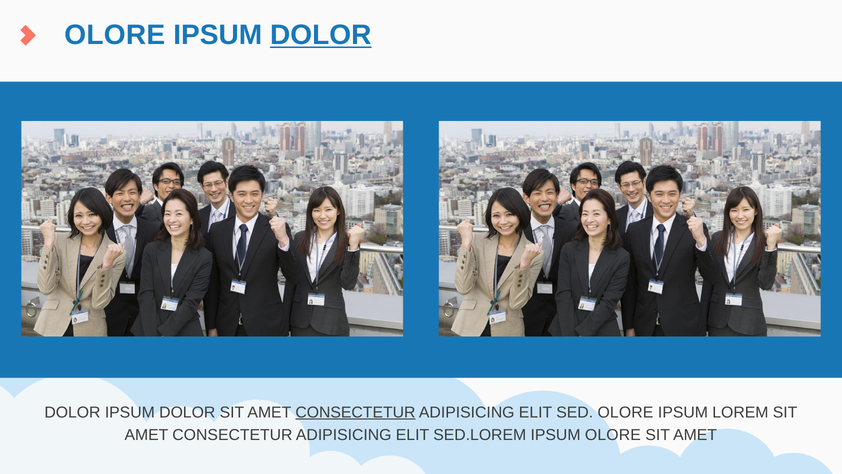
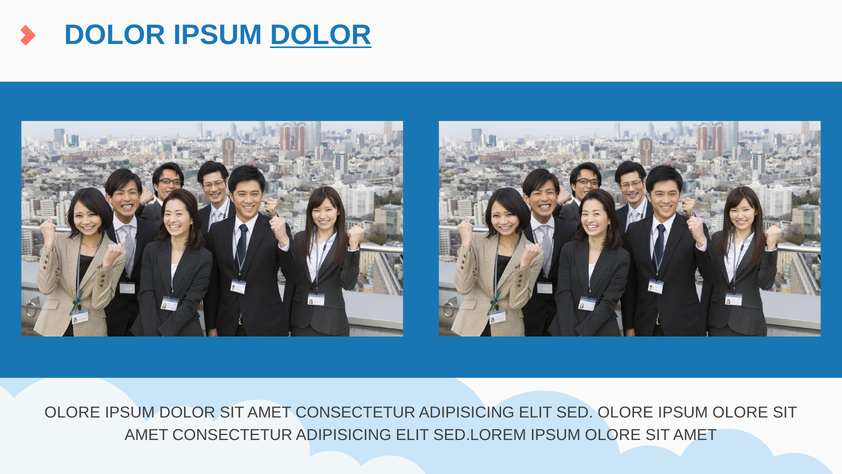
OLORE at (115, 35): OLORE -> DOLOR
DOLOR at (72, 412): DOLOR -> OLORE
CONSECTETUR at (355, 412) underline: present -> none
LOREM at (740, 412): LOREM -> OLORE
